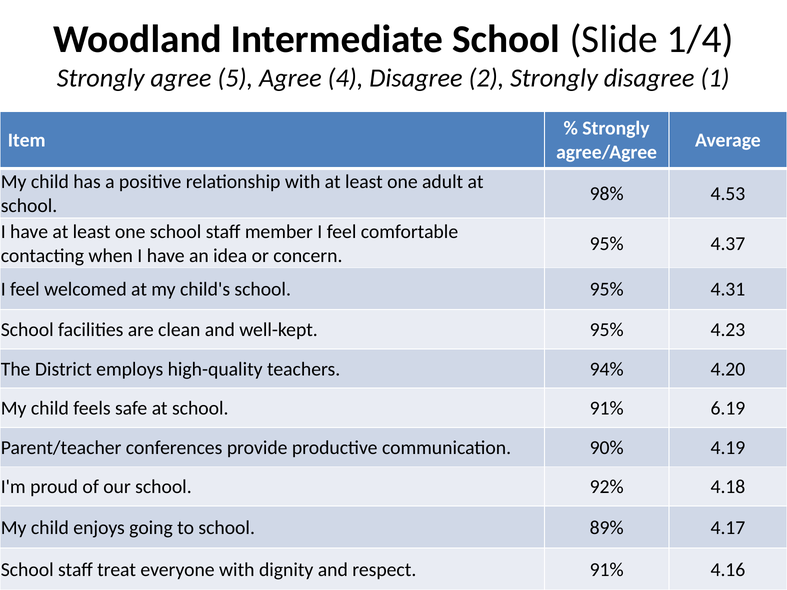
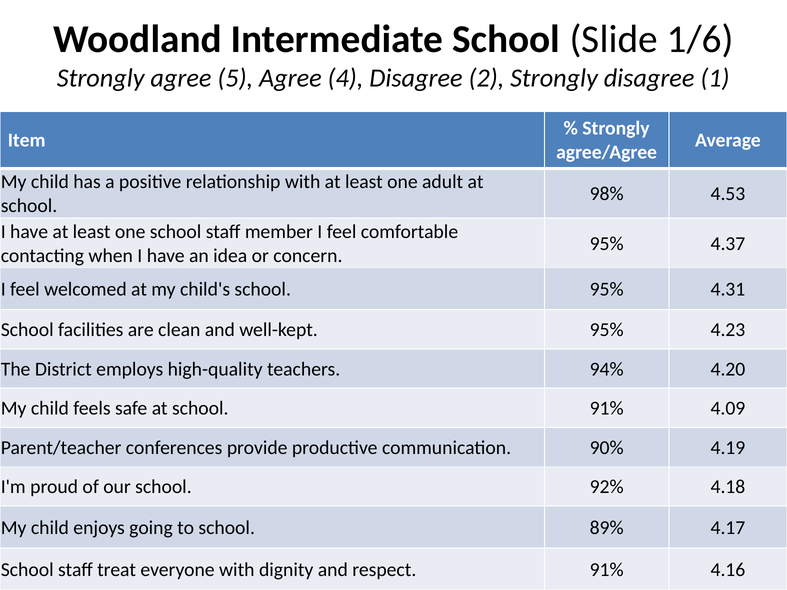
1/4: 1/4 -> 1/6
6.19: 6.19 -> 4.09
